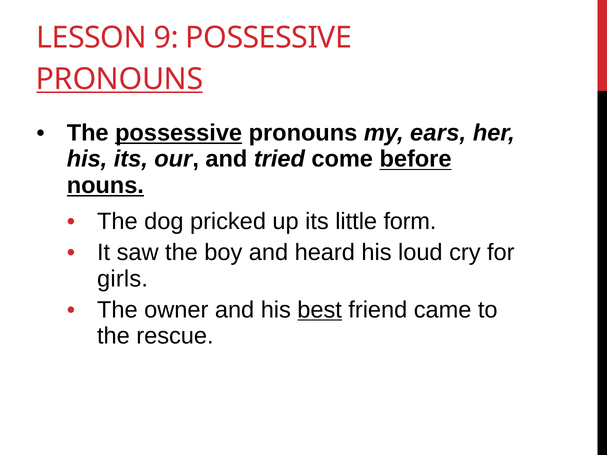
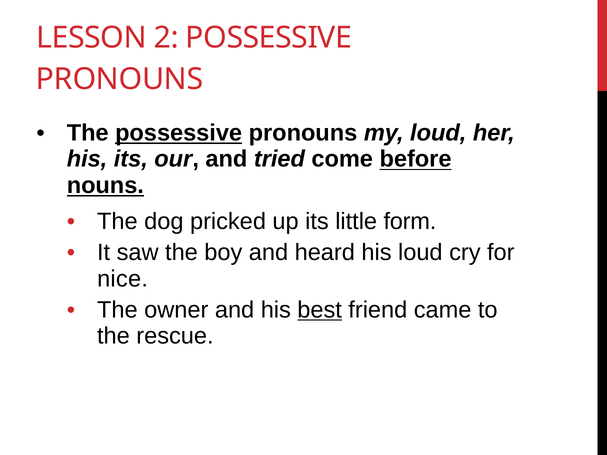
9: 9 -> 2
PRONOUNS at (120, 79) underline: present -> none
my ears: ears -> loud
girls: girls -> nice
